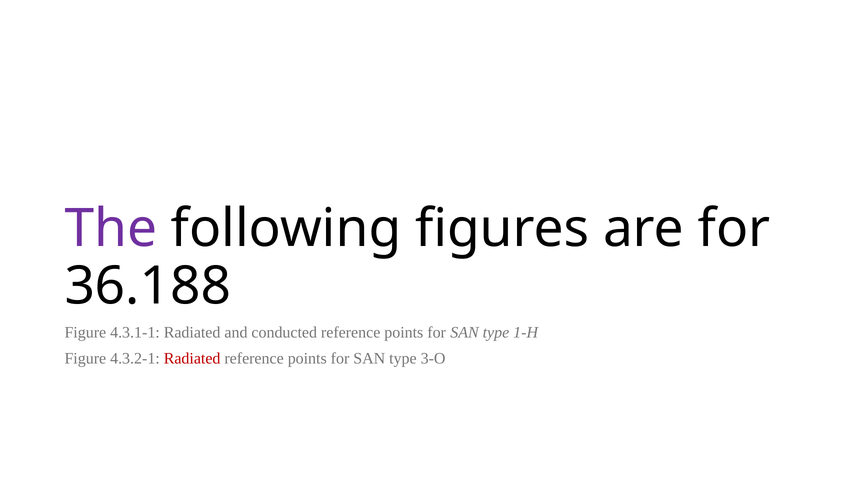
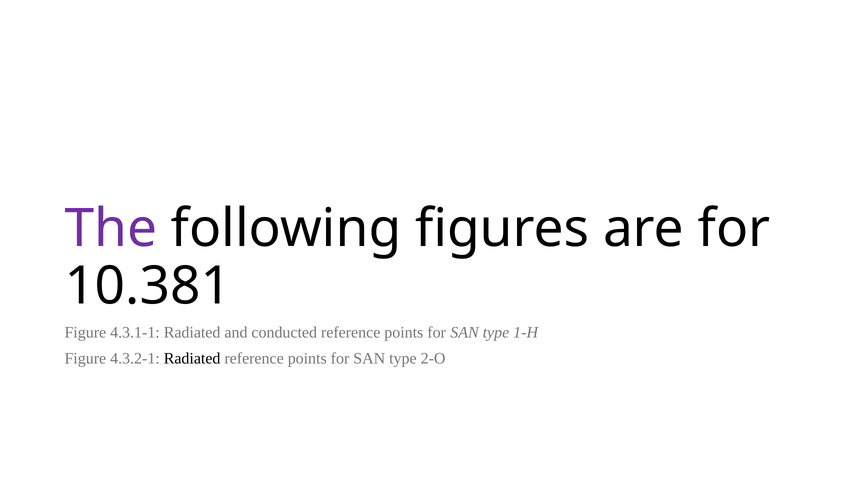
36.188: 36.188 -> 10.381
Radiated at (192, 359) colour: red -> black
3-O: 3-O -> 2-O
